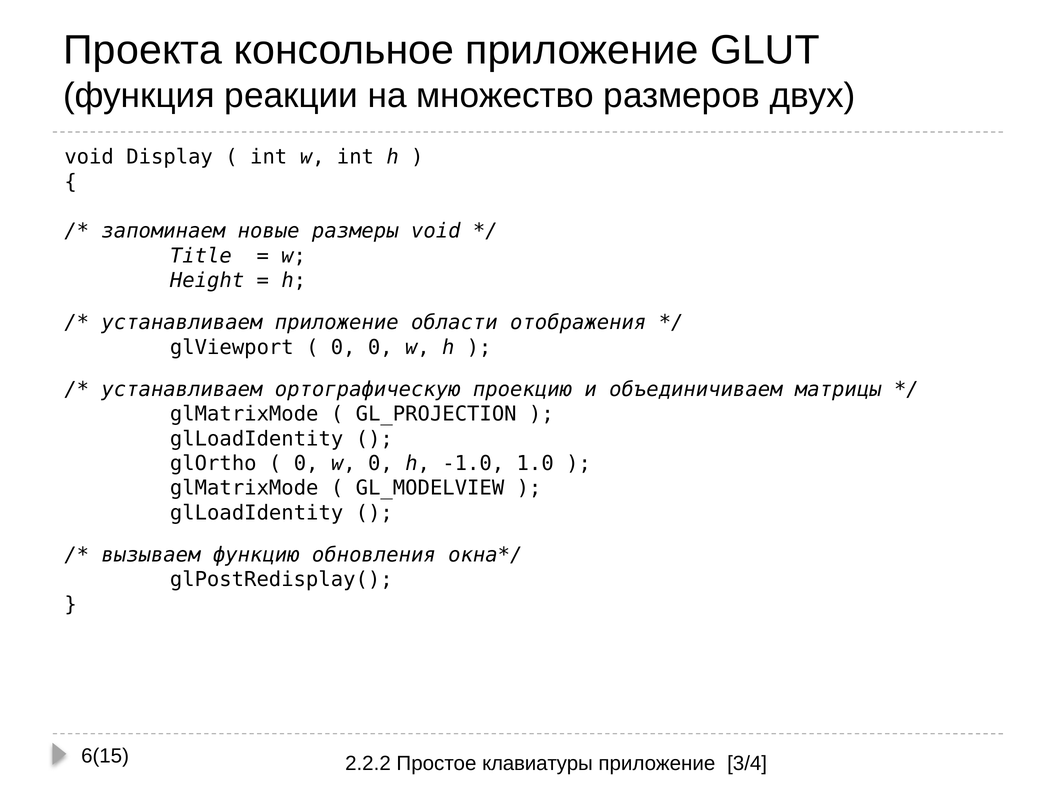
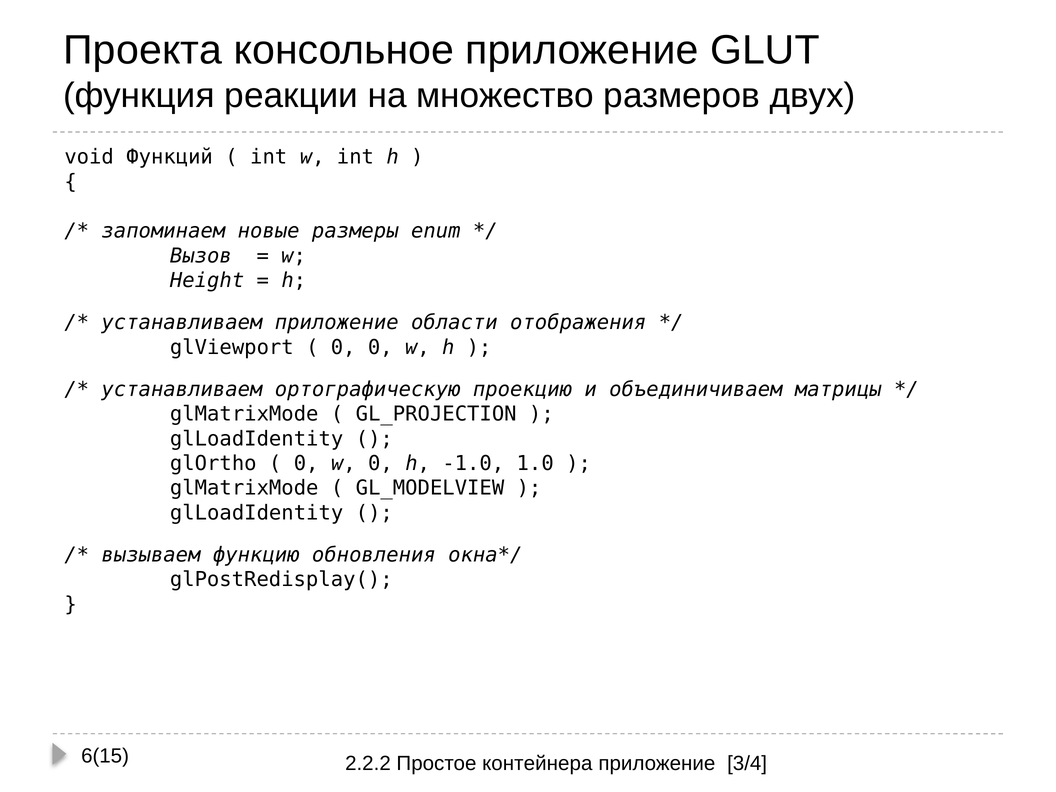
Display: Display -> Функций
размеры void: void -> enum
Title: Title -> Вызов
клавиатуры: клавиатуры -> контейнера
